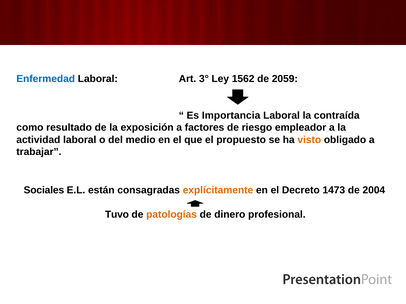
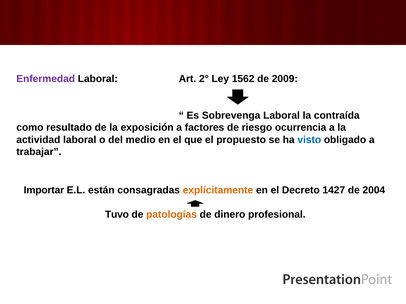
Enfermedad colour: blue -> purple
3°: 3° -> 2°
2059: 2059 -> 2009
Importancia: Importancia -> Sobrevenga
empleador: empleador -> ocurrencia
visto colour: orange -> blue
Sociales: Sociales -> Importar
1473: 1473 -> 1427
